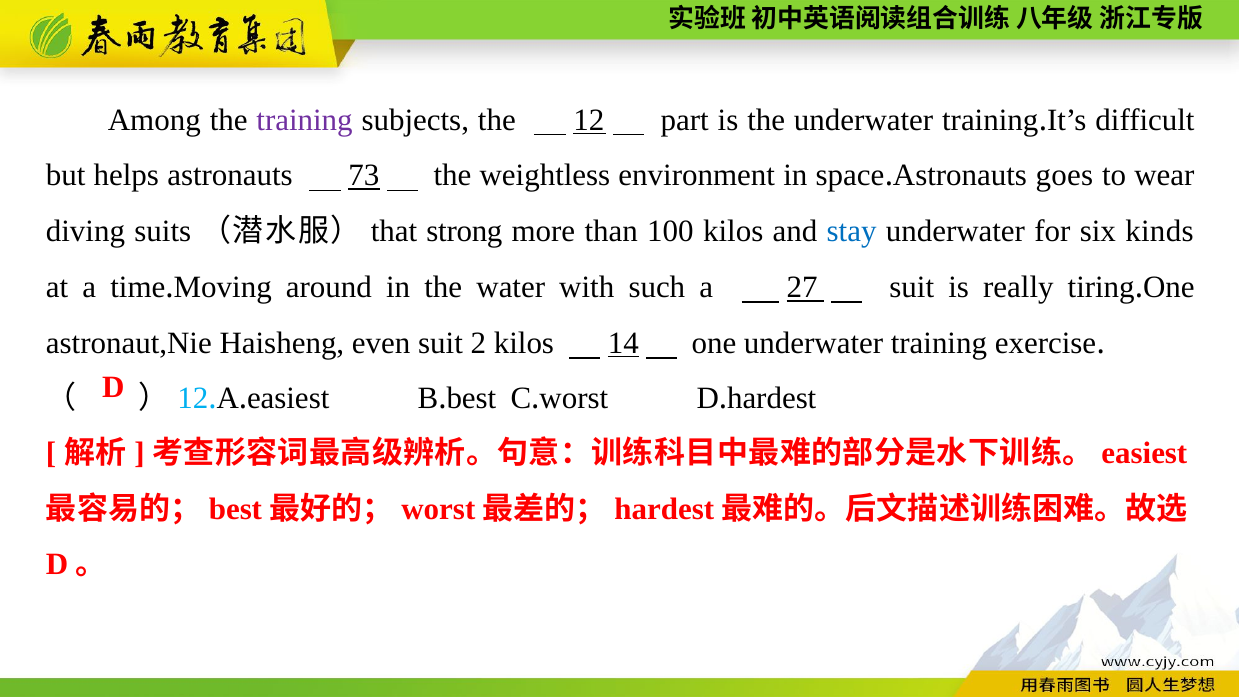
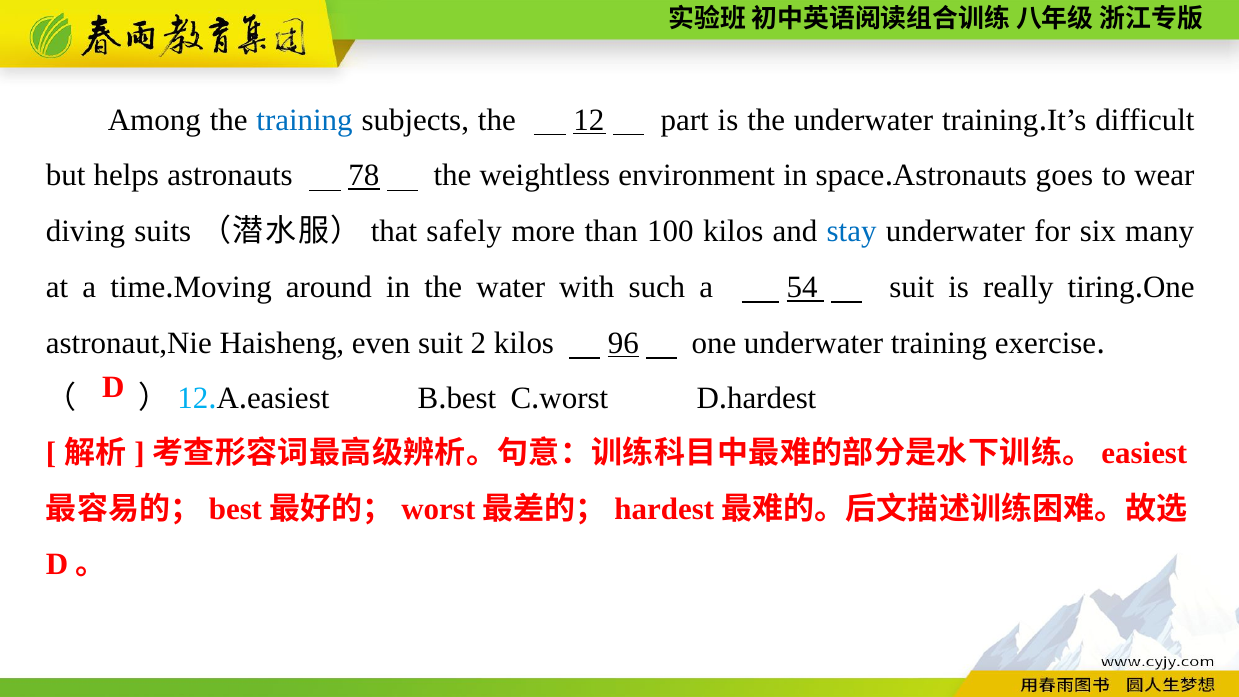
training at (305, 120) colour: purple -> blue
73: 73 -> 78
strong: strong -> safely
kinds: kinds -> many
27: 27 -> 54
14: 14 -> 96
